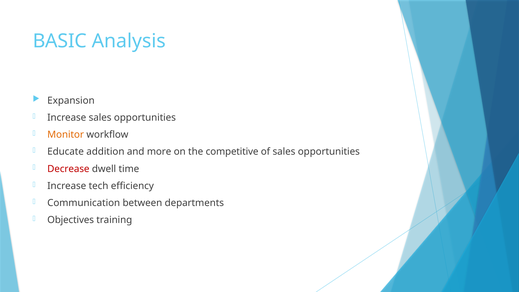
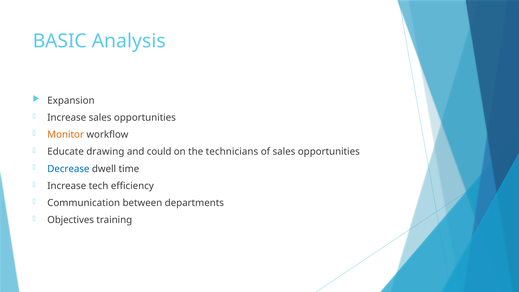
addition: addition -> drawing
more: more -> could
competitive: competitive -> technicians
Decrease colour: red -> blue
